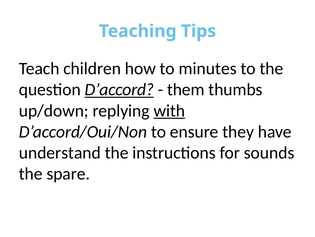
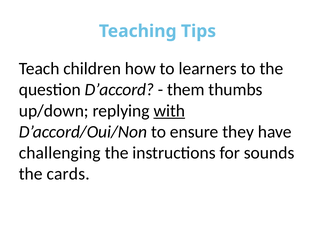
minutes: minutes -> learners
D’accord underline: present -> none
understand: understand -> challenging
spare: spare -> cards
